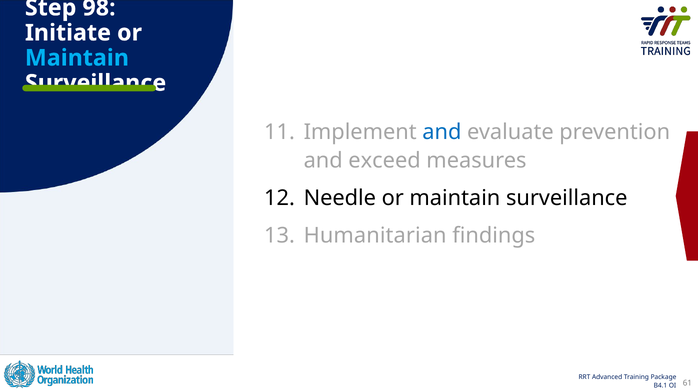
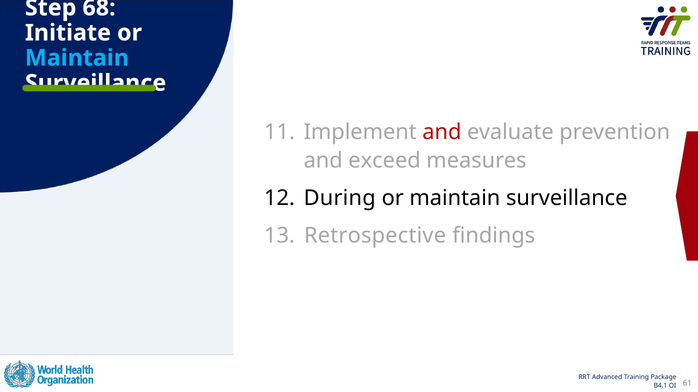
98: 98 -> 68
and at (442, 132) colour: blue -> red
Needle: Needle -> During
Humanitarian: Humanitarian -> Retrospective
